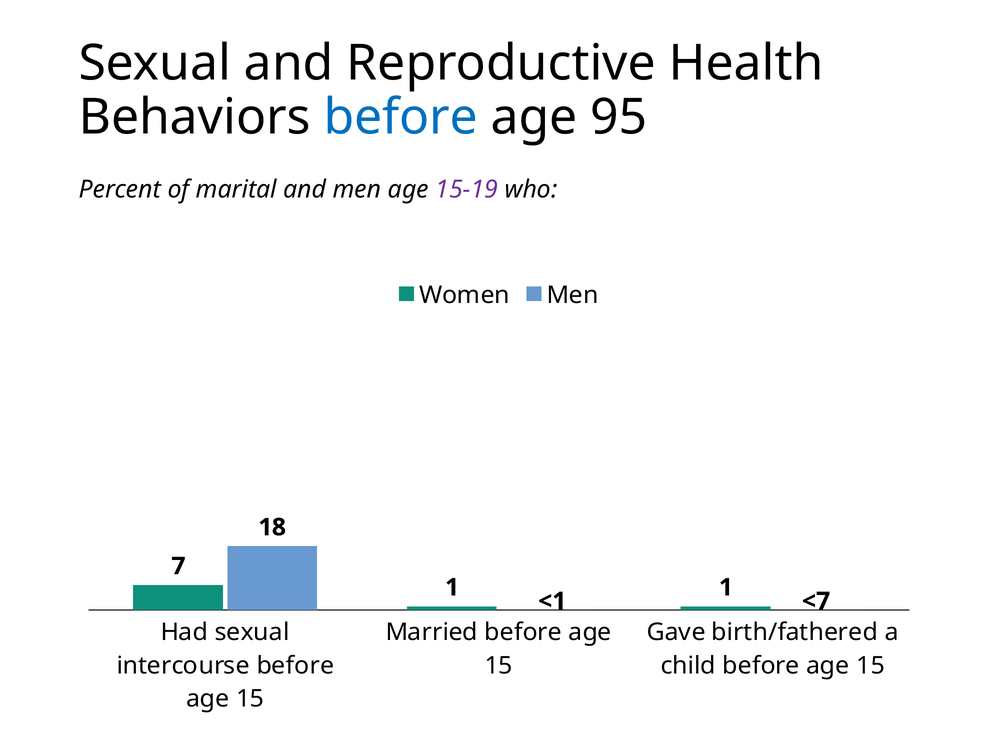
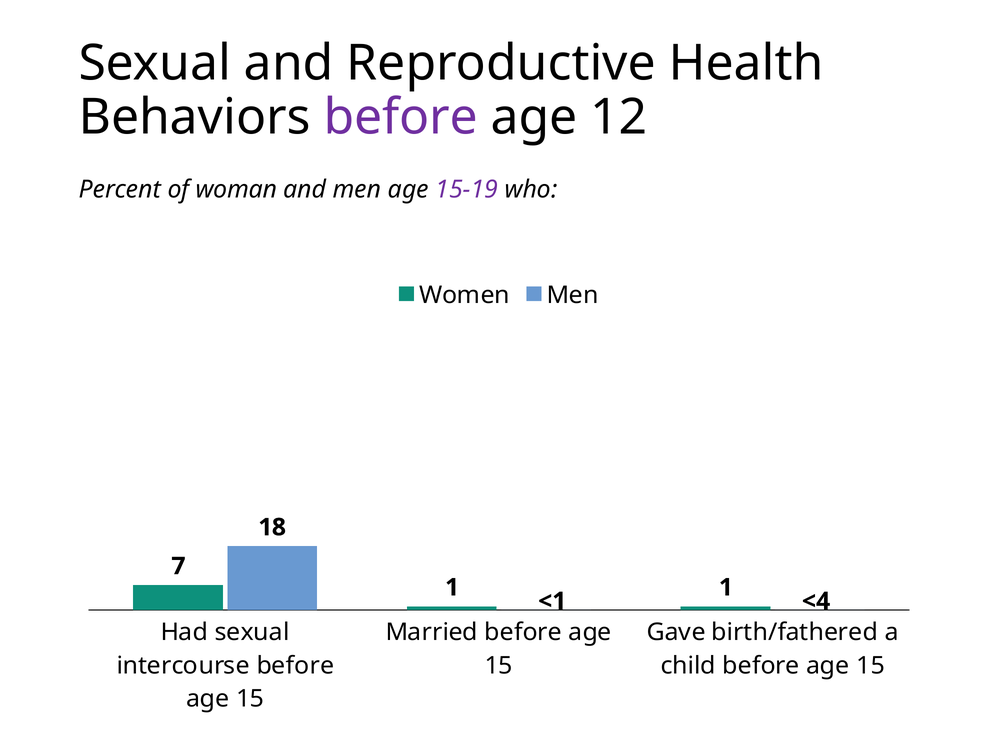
before at (401, 117) colour: blue -> purple
95: 95 -> 12
marital: marital -> woman
<7: <7 -> <4
